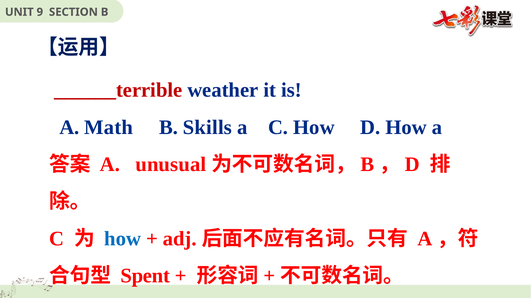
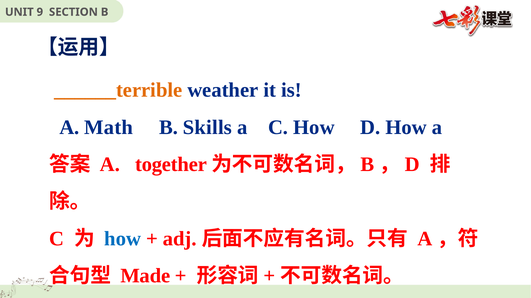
______terrible colour: red -> orange
unusual: unusual -> together
Spent: Spent -> Made
